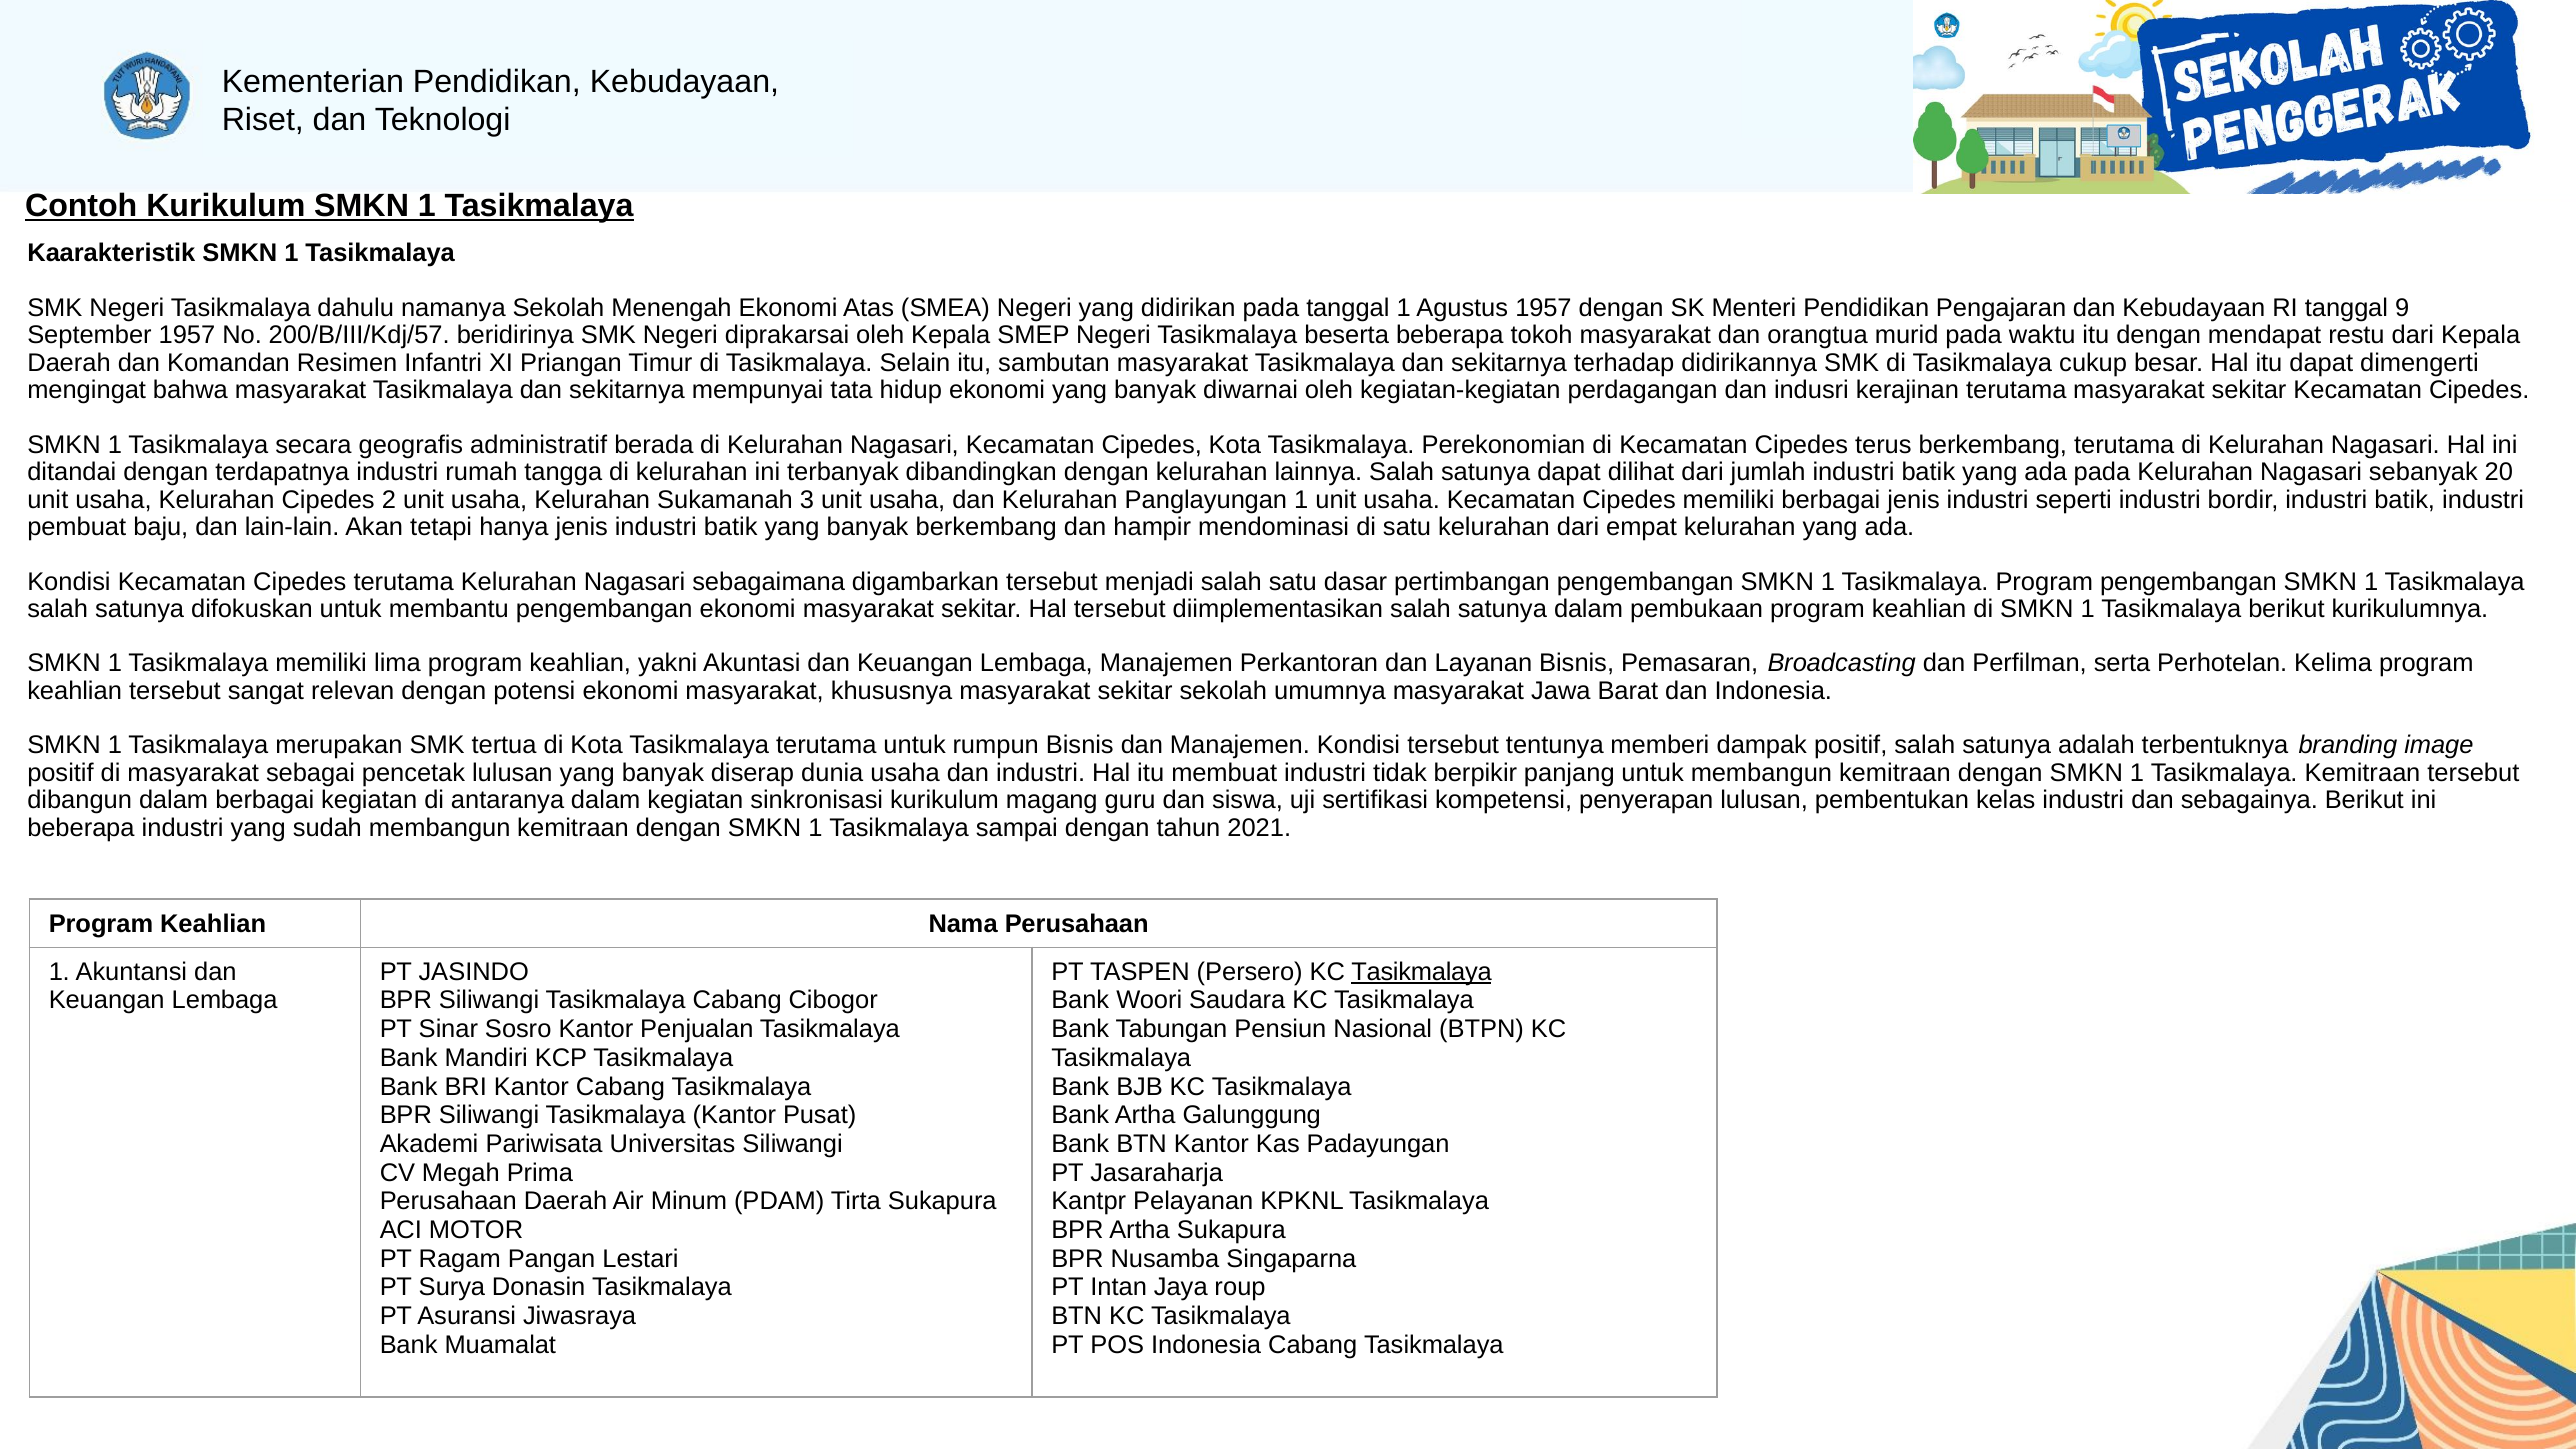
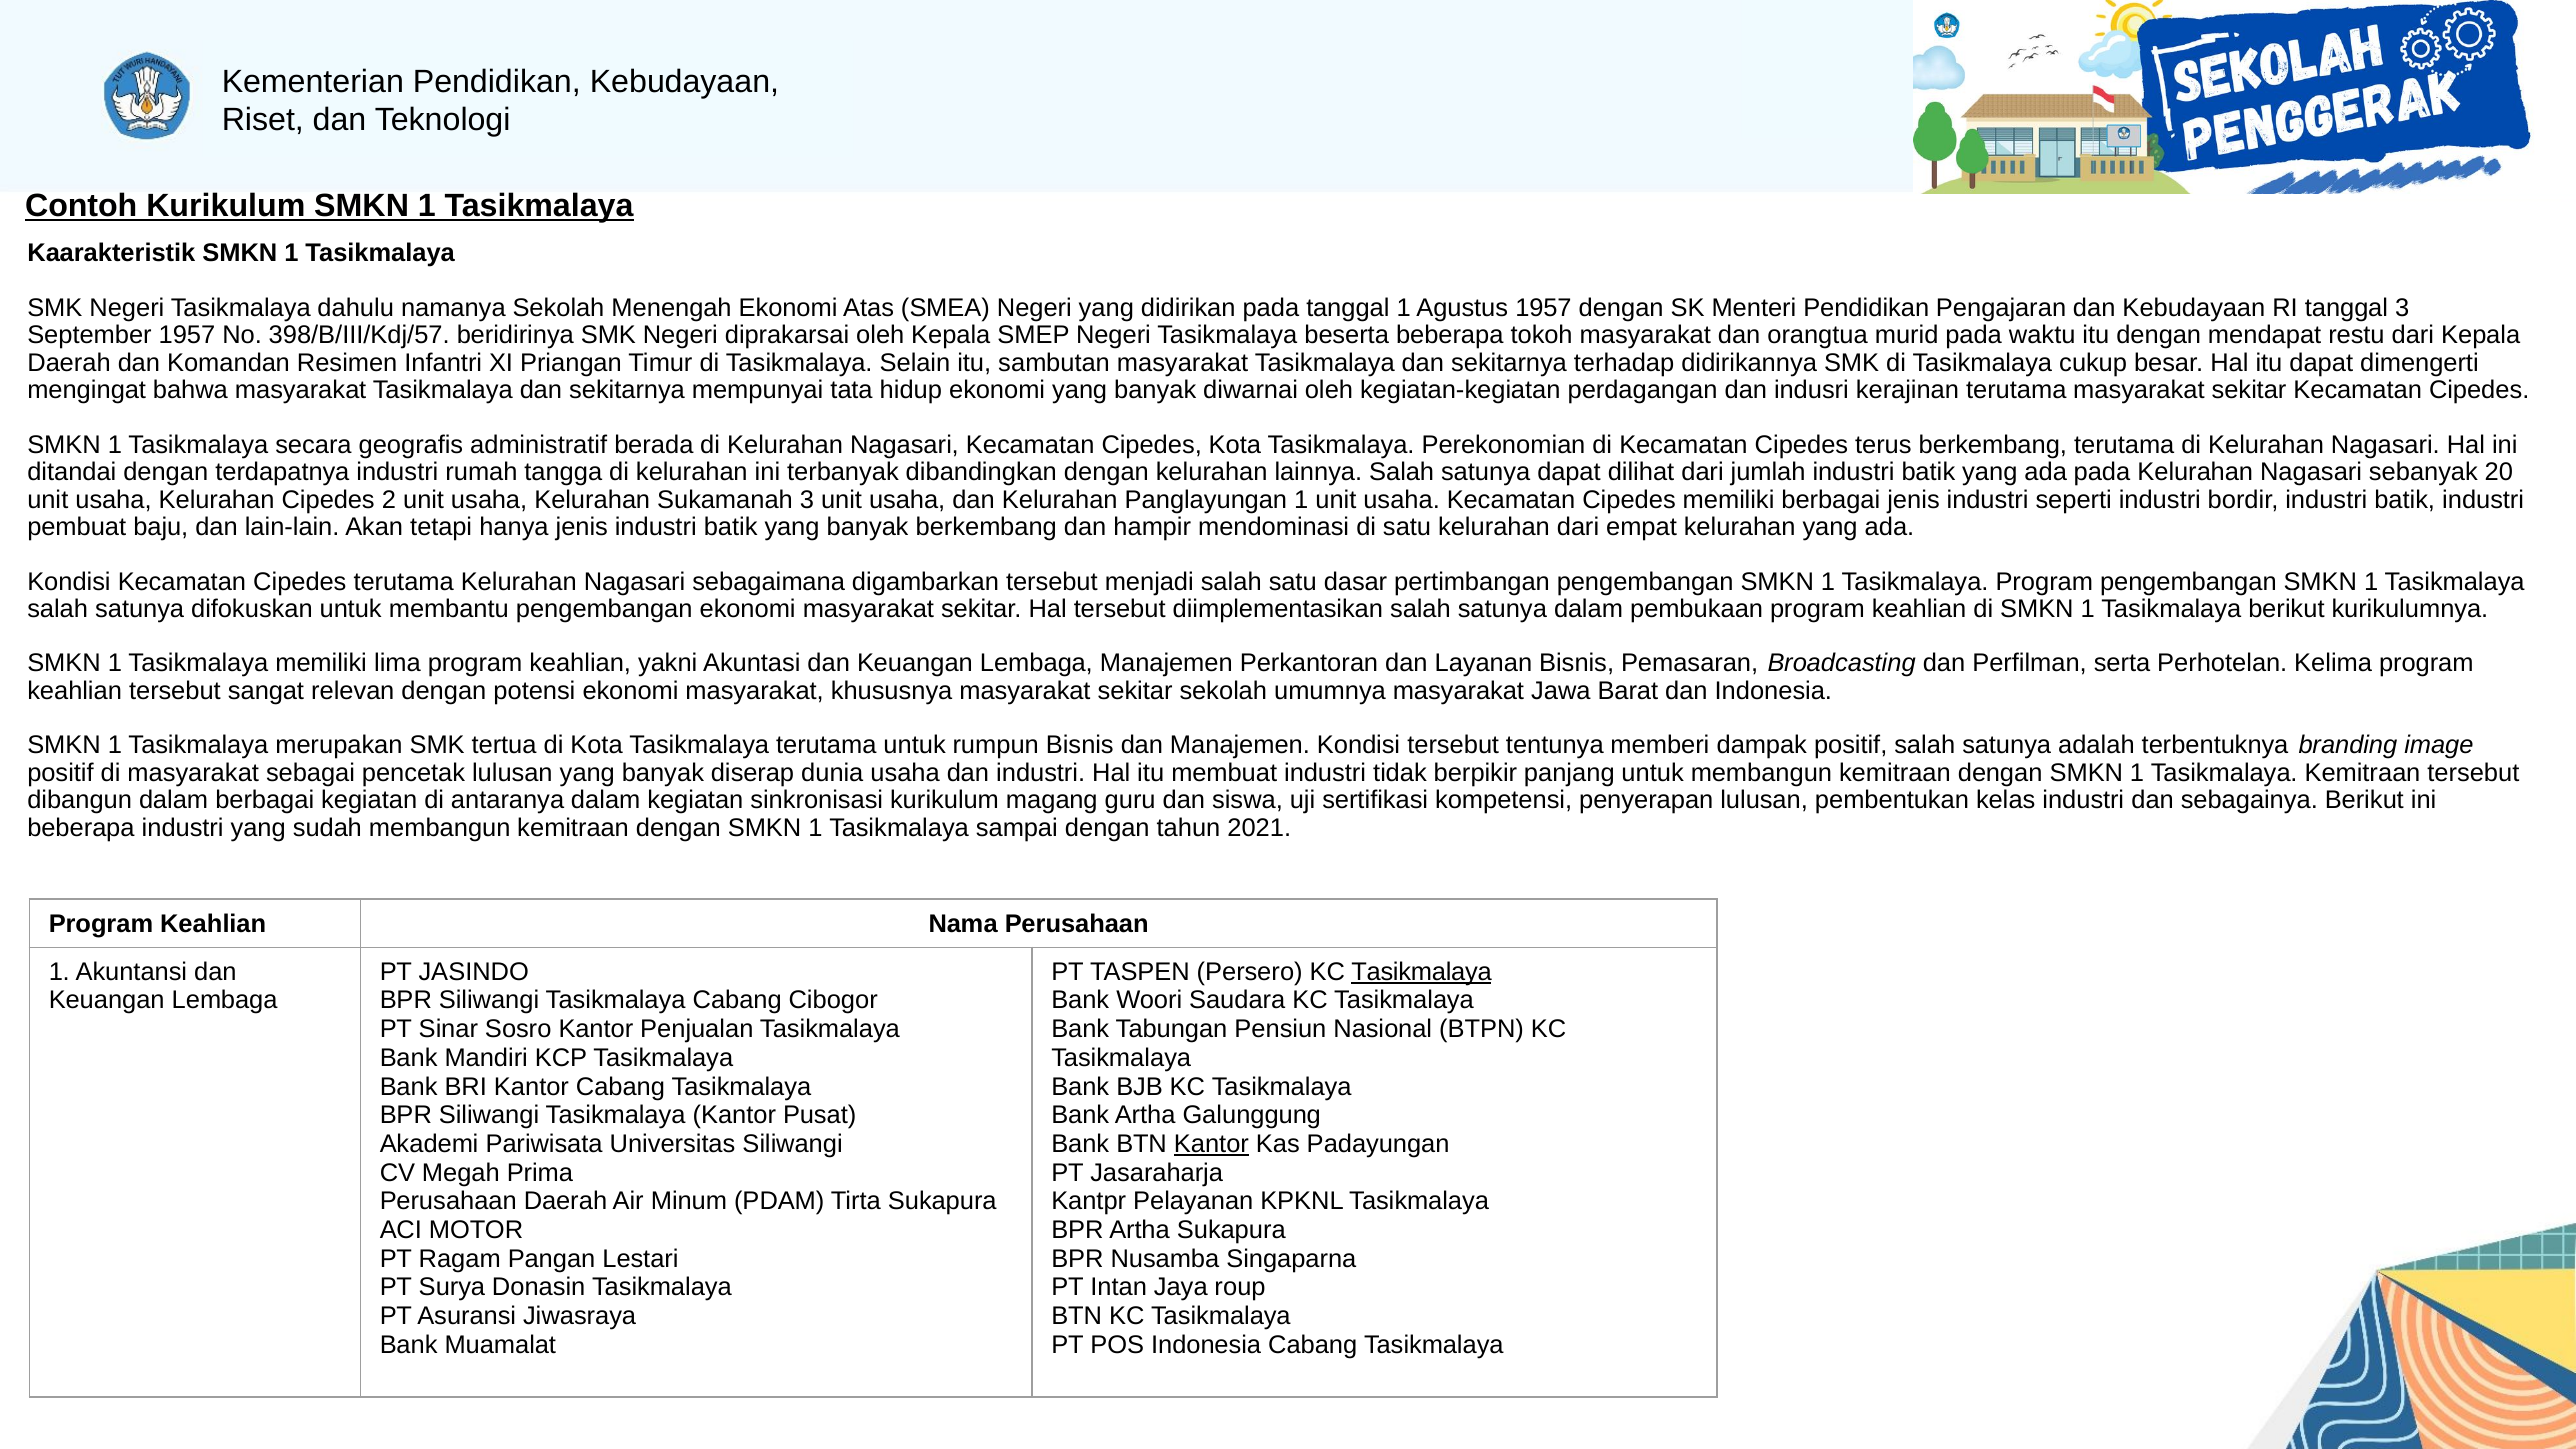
tanggal 9: 9 -> 3
200/B/III/Kdj/57: 200/B/III/Kdj/57 -> 398/B/III/Kdj/57
Kantor at (1211, 1144) underline: none -> present
